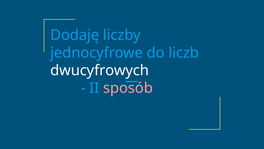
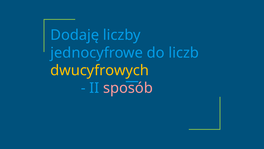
dwucyfrowych colour: white -> yellow
